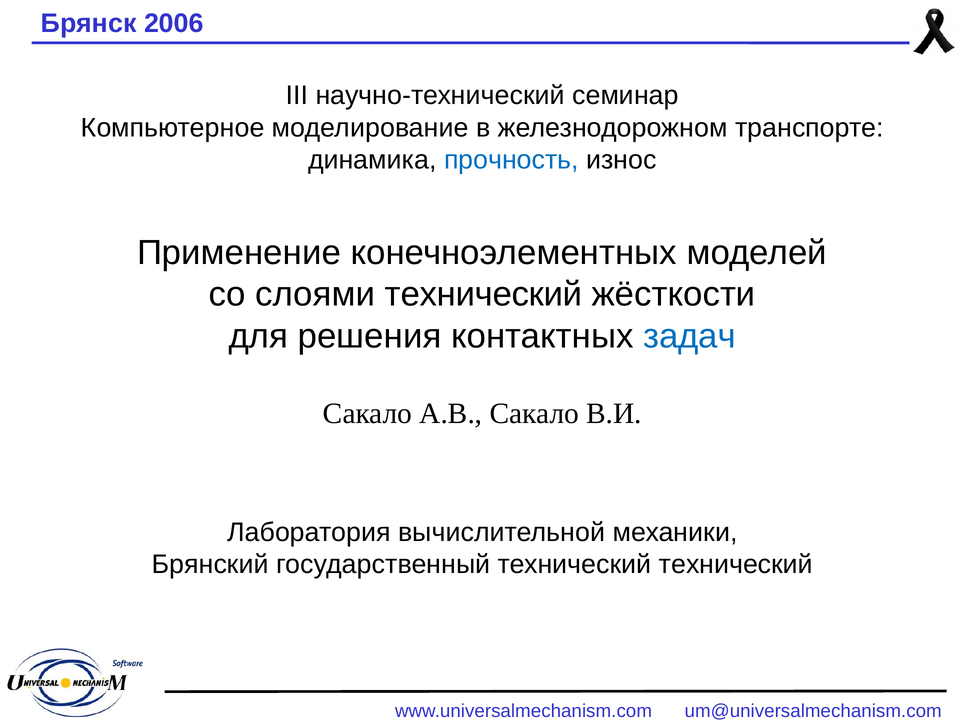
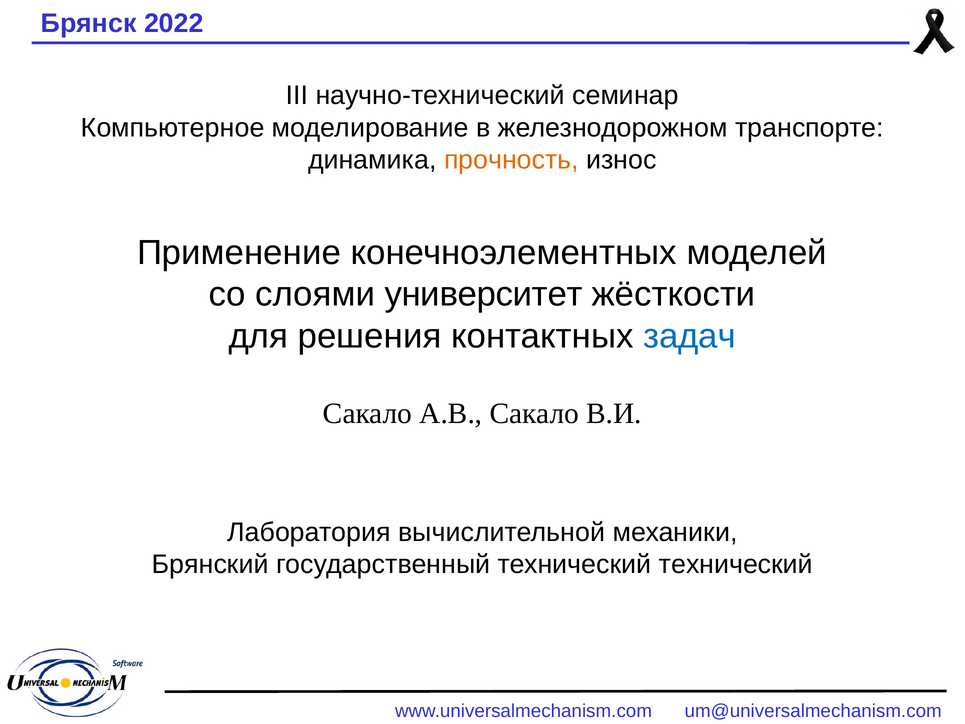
2006: 2006 -> 2022
прочность colour: blue -> orange
слоями технический: технический -> университет
